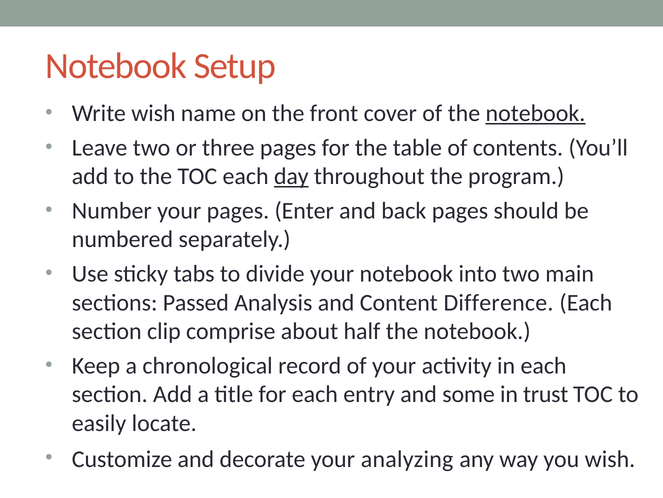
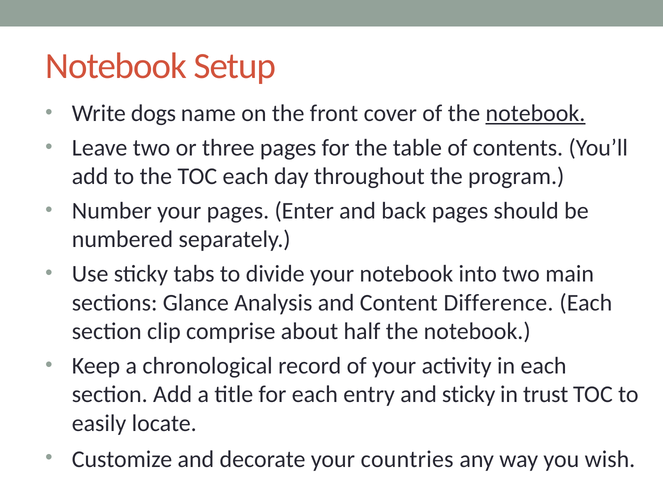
Write wish: wish -> dogs
day underline: present -> none
Passed: Passed -> Glance
and some: some -> sticky
analyzing: analyzing -> countries
